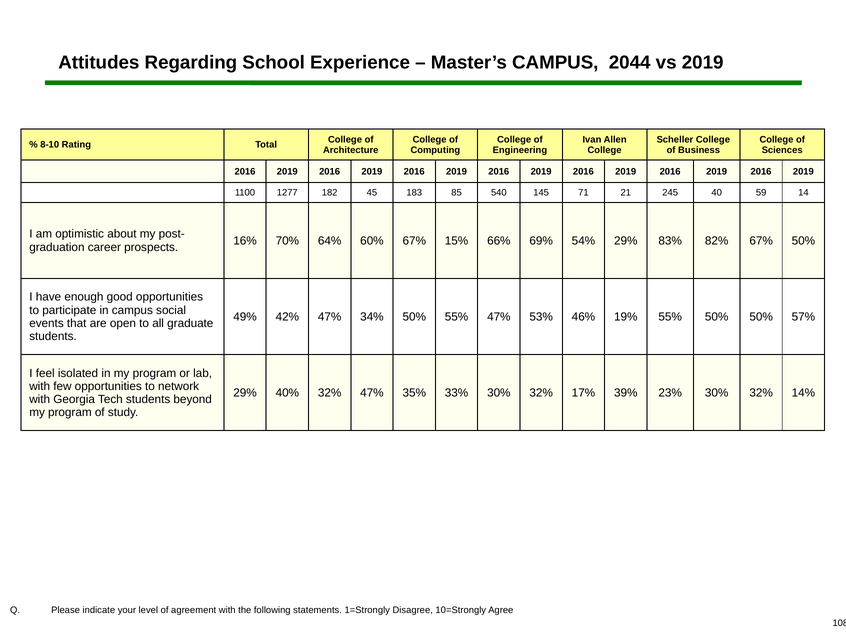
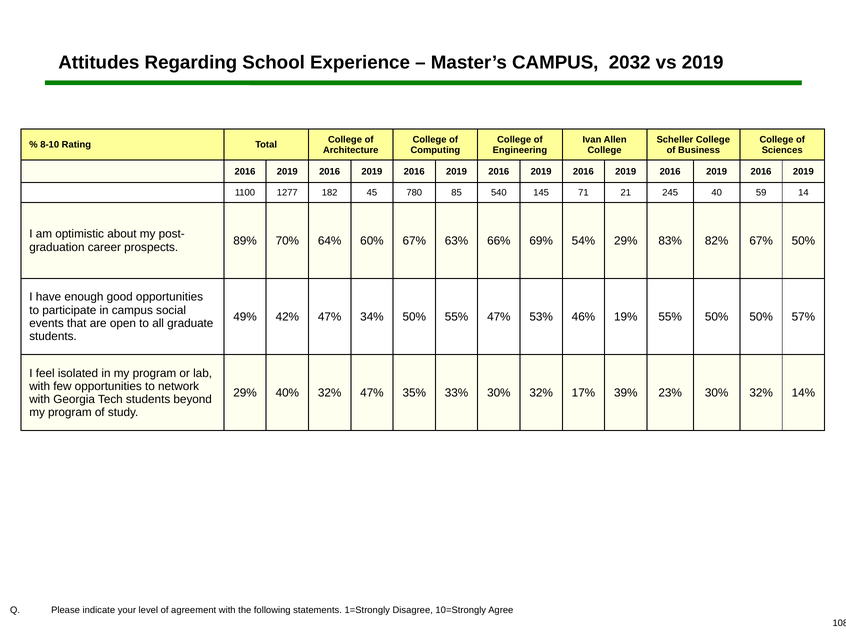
2044: 2044 -> 2032
183: 183 -> 780
16%: 16% -> 89%
15%: 15% -> 63%
